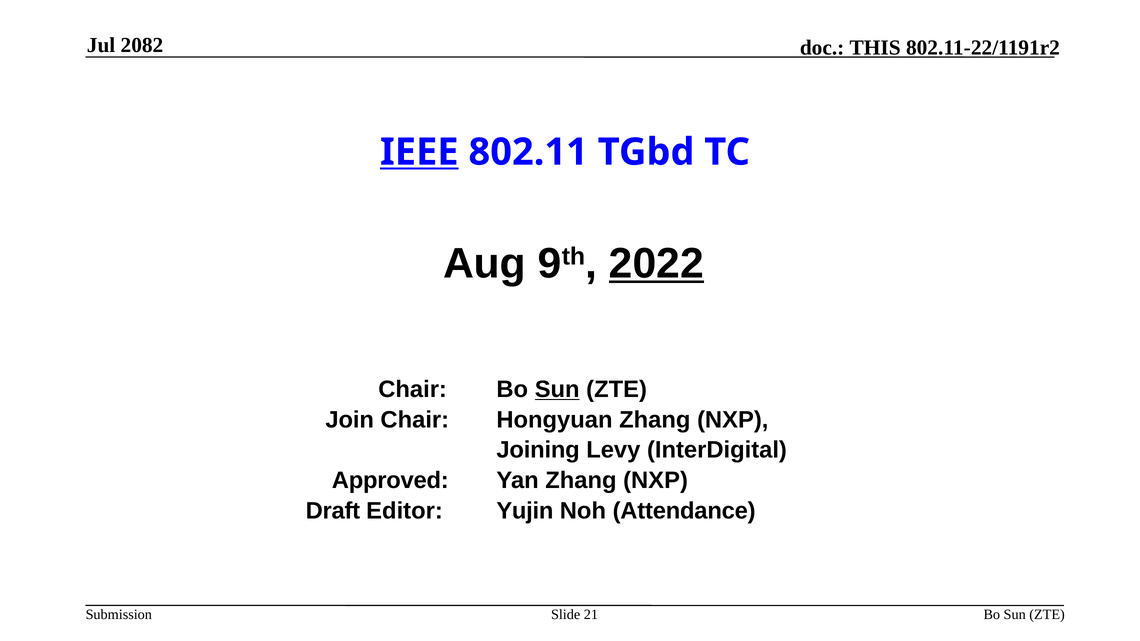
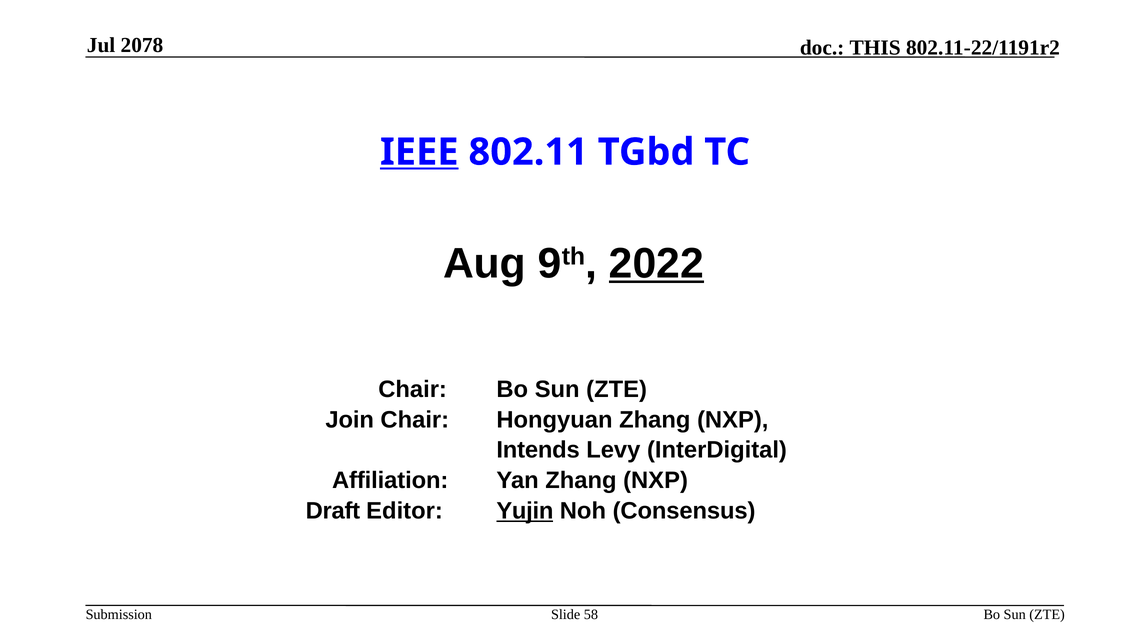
2082: 2082 -> 2078
Sun at (557, 389) underline: present -> none
Joining: Joining -> Intends
Approved: Approved -> Affiliation
Yujin underline: none -> present
Attendance: Attendance -> Consensus
21: 21 -> 58
